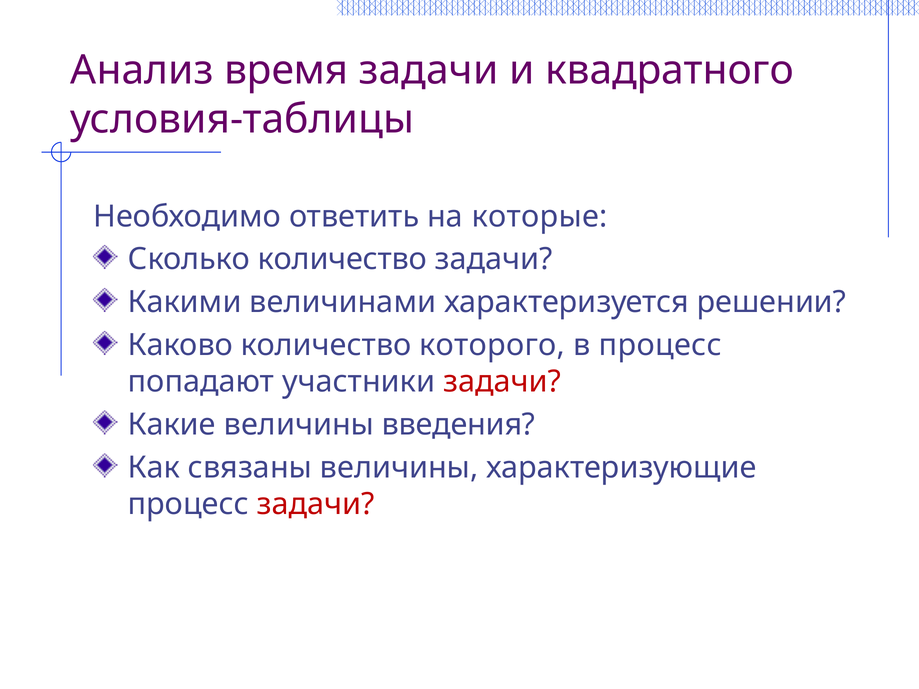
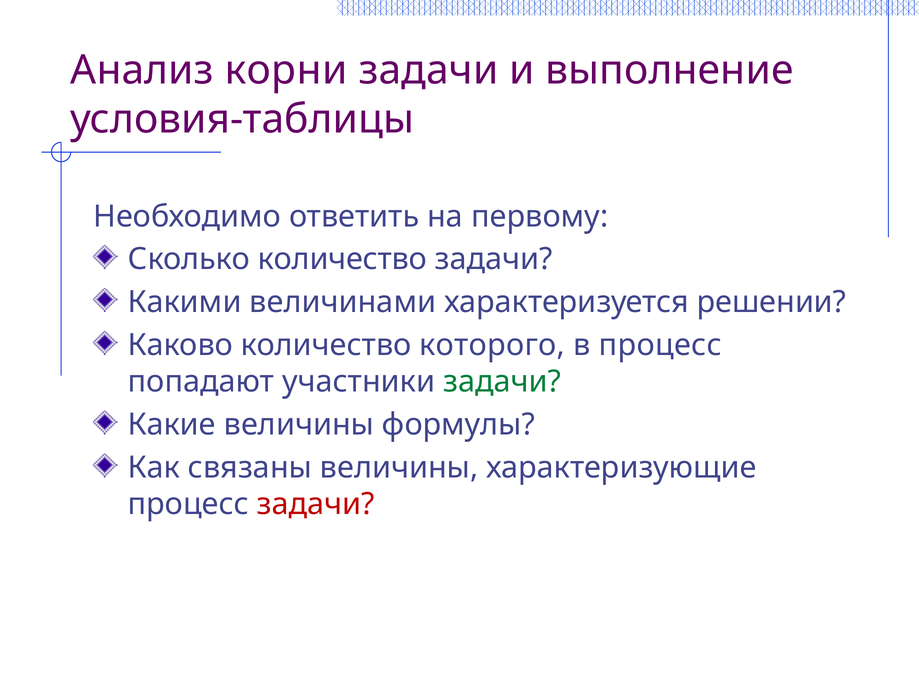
время: время -> корни
квадратного: квадратного -> выполнение
которые: которые -> первому
задачи at (502, 382) colour: red -> green
введения: введения -> формулы
